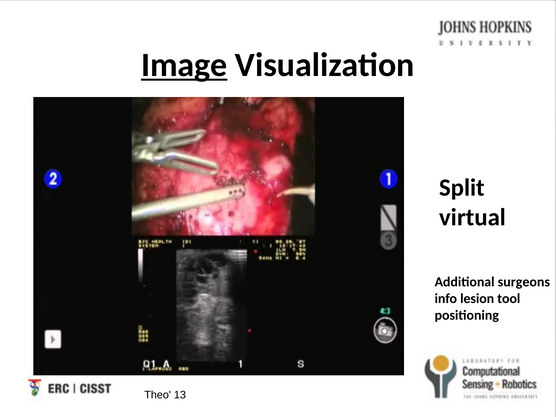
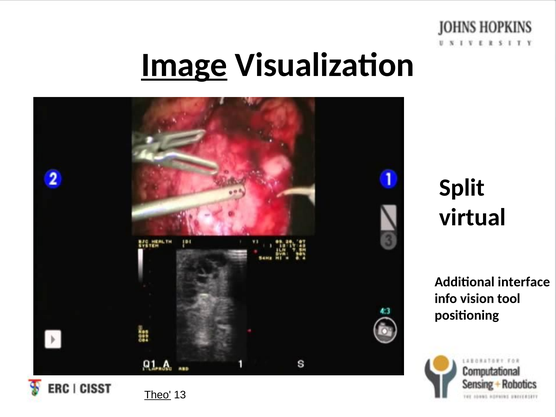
surgeons: surgeons -> interface
lesion: lesion -> vision
Theo underline: none -> present
